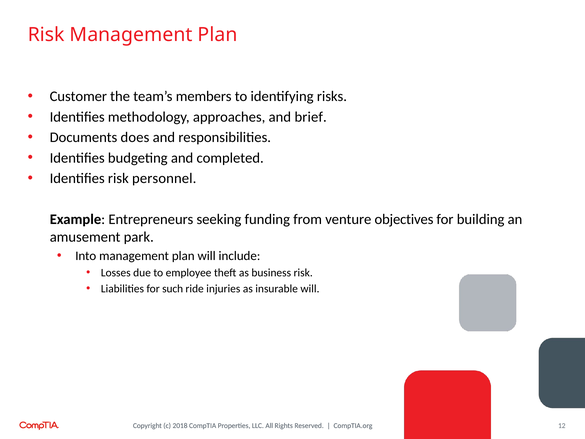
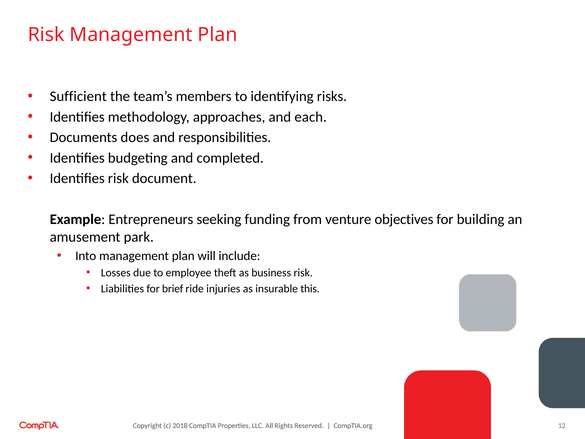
Customer: Customer -> Sufficient
brief: brief -> each
personnel: personnel -> document
such: such -> brief
insurable will: will -> this
